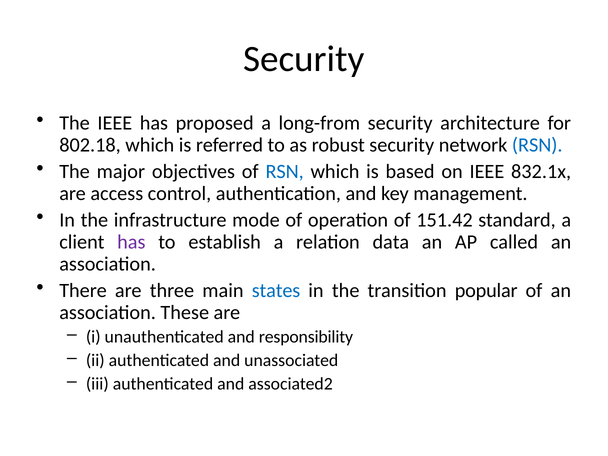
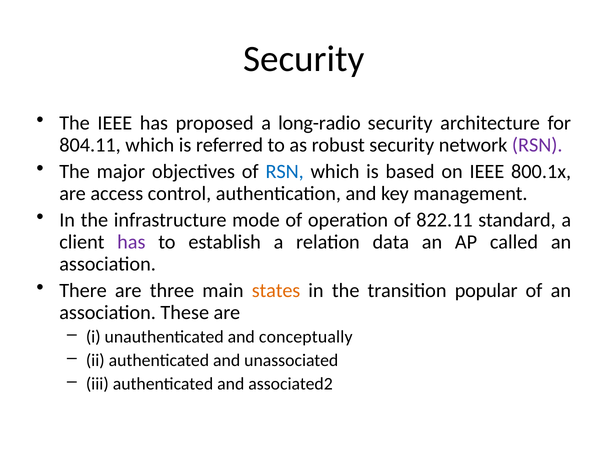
long-from: long-from -> long-radio
802.18: 802.18 -> 804.11
RSN at (537, 145) colour: blue -> purple
832.1x: 832.1x -> 800.1x
151.42: 151.42 -> 822.11
states colour: blue -> orange
responsibility: responsibility -> conceptually
